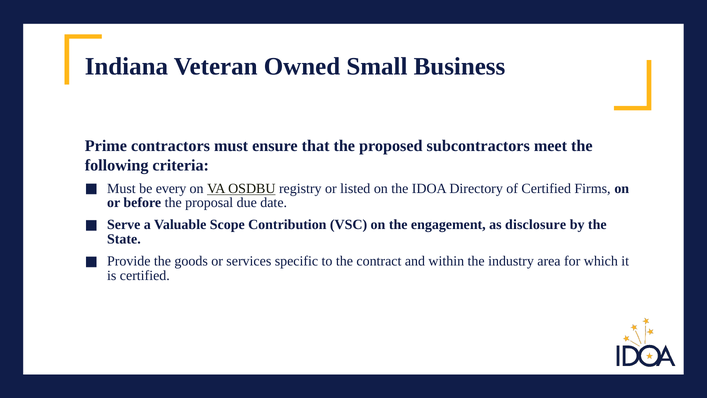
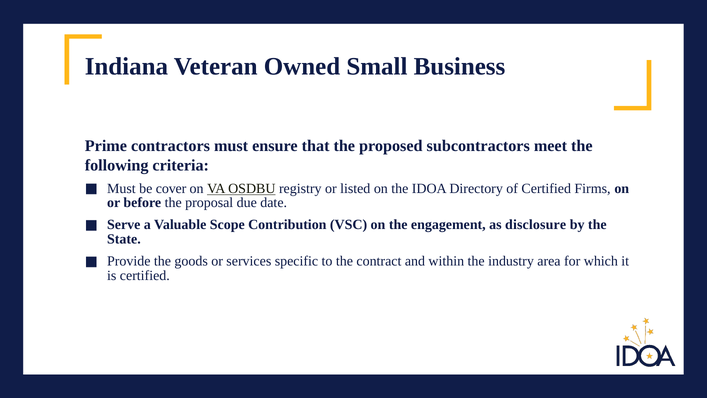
every: every -> cover
